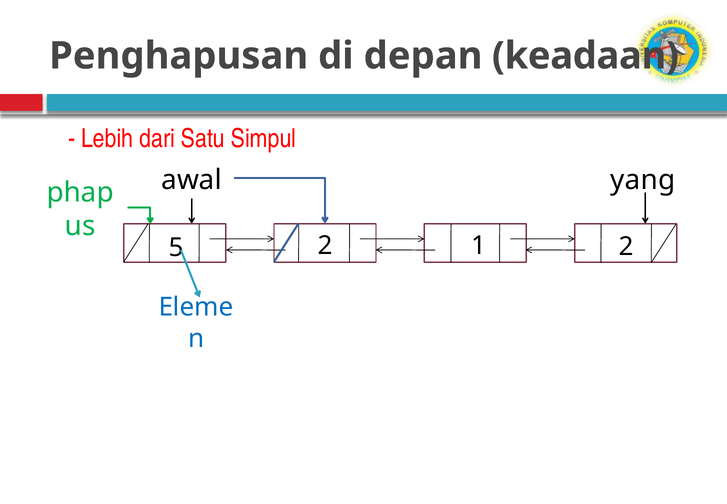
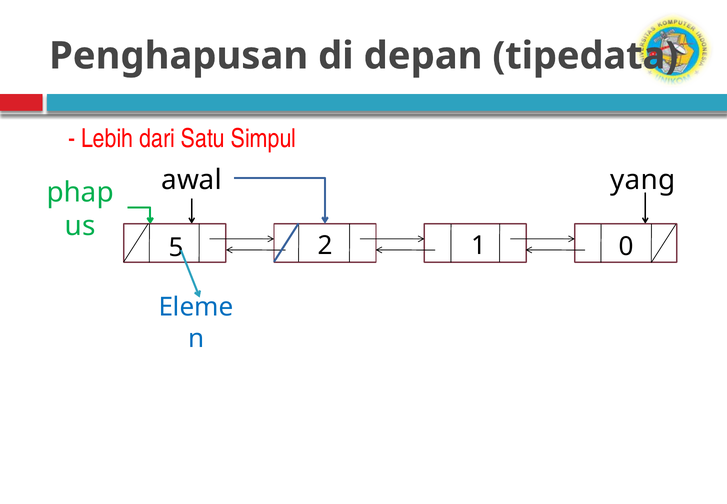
keadaan: keadaan -> tipedata
1 2: 2 -> 0
